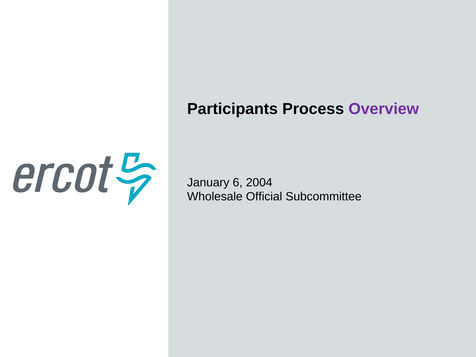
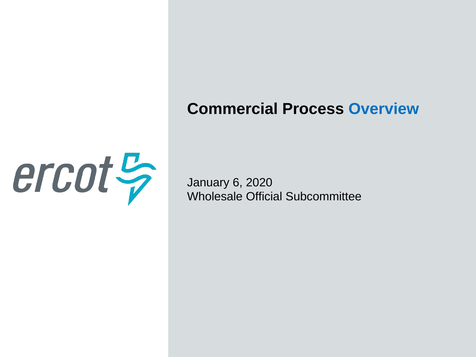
Participants: Participants -> Commercial
Overview colour: purple -> blue
2004: 2004 -> 2020
